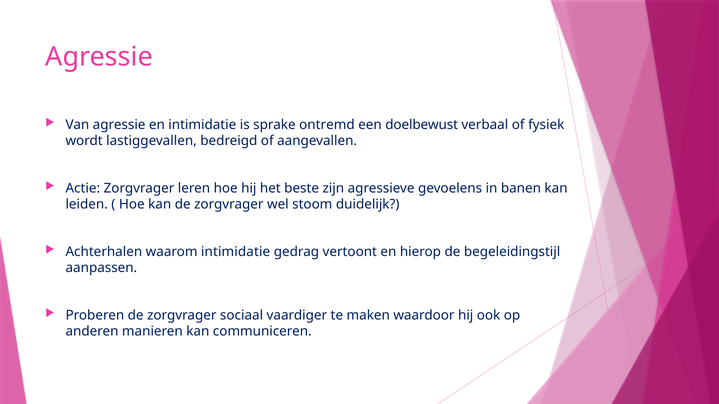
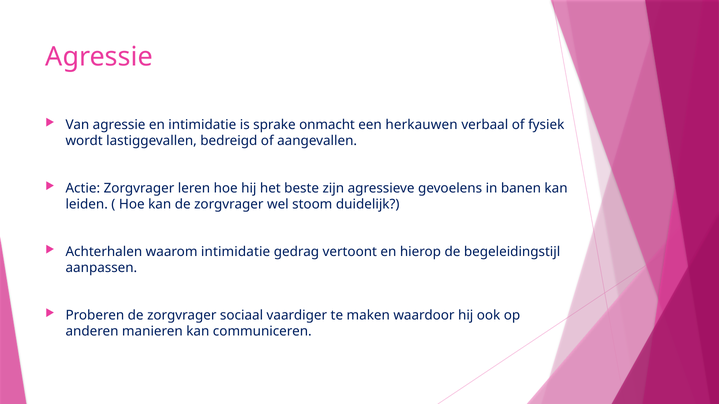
ontremd: ontremd -> onmacht
doelbewust: doelbewust -> herkauwen
